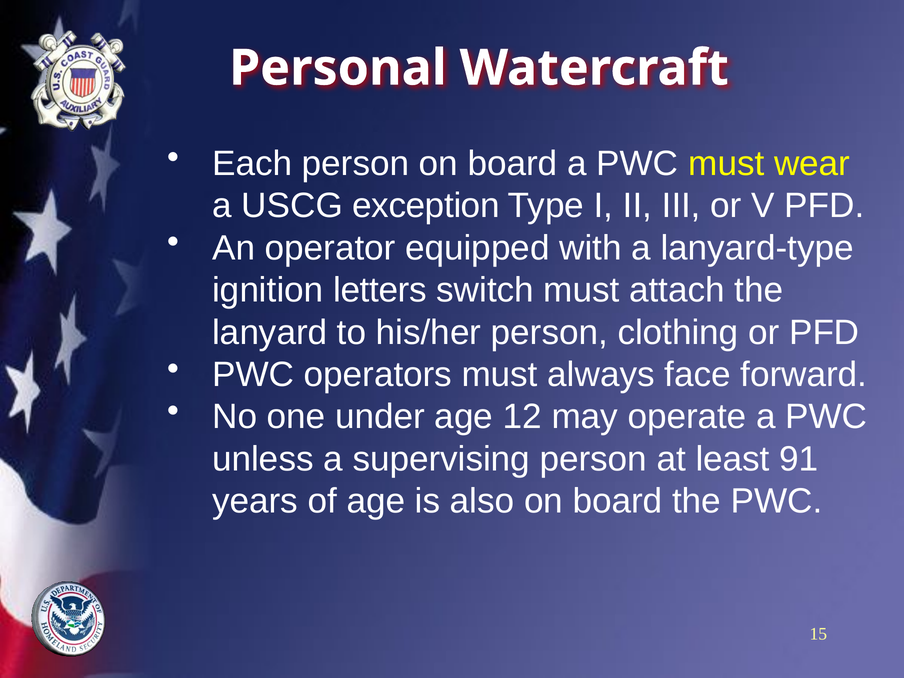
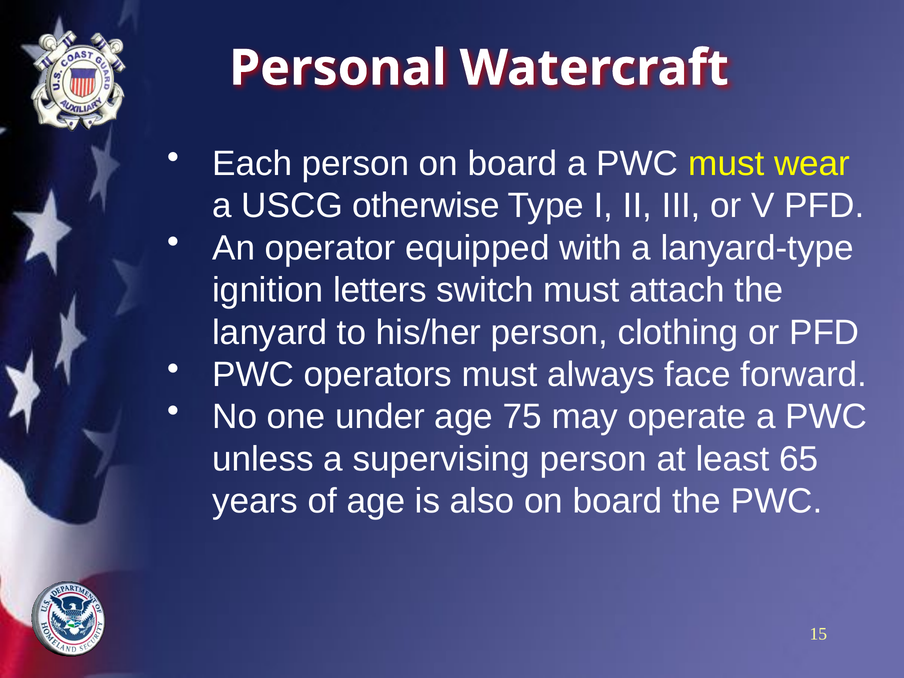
exception: exception -> otherwise
12: 12 -> 75
91: 91 -> 65
